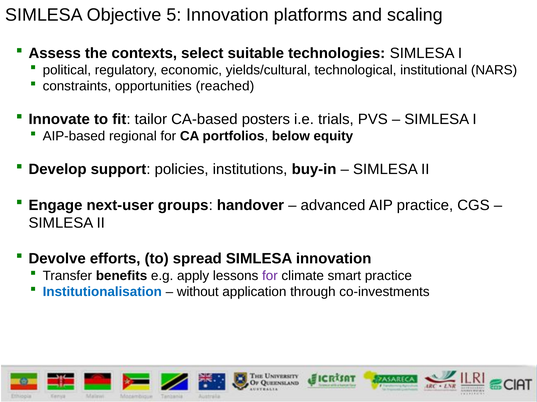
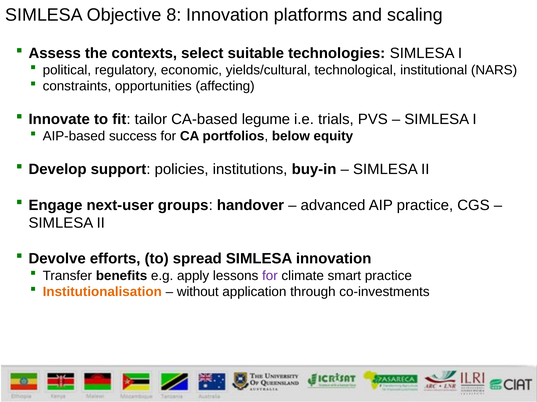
5: 5 -> 8
reached: reached -> affecting
posters: posters -> legume
regional: regional -> success
Institutionalisation colour: blue -> orange
